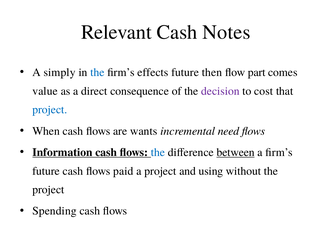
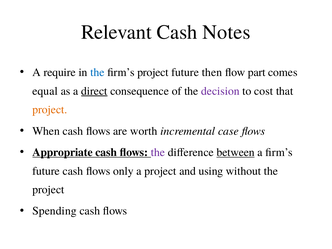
simply: simply -> require
firm’s effects: effects -> project
value: value -> equal
direct underline: none -> present
project at (50, 110) colour: blue -> orange
wants: wants -> worth
need: need -> case
Information: Information -> Appropriate
the at (158, 152) colour: blue -> purple
paid: paid -> only
